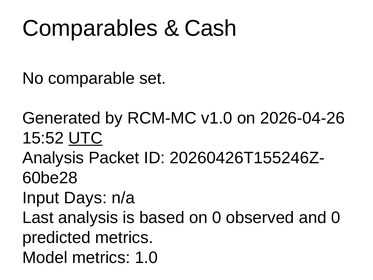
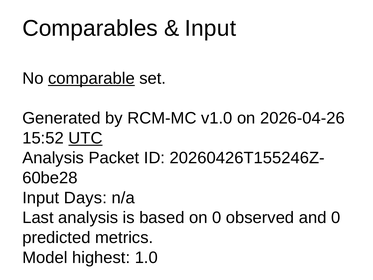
Cash at (211, 28): Cash -> Input
comparable underline: none -> present
Model metrics: metrics -> highest
